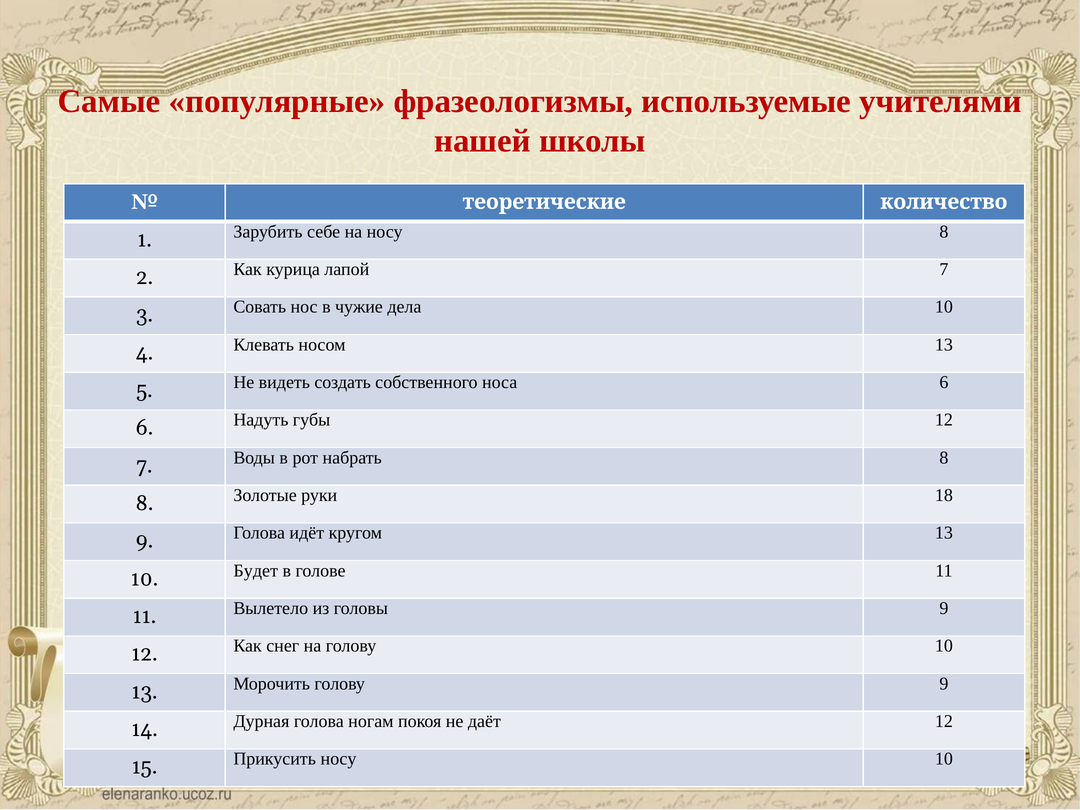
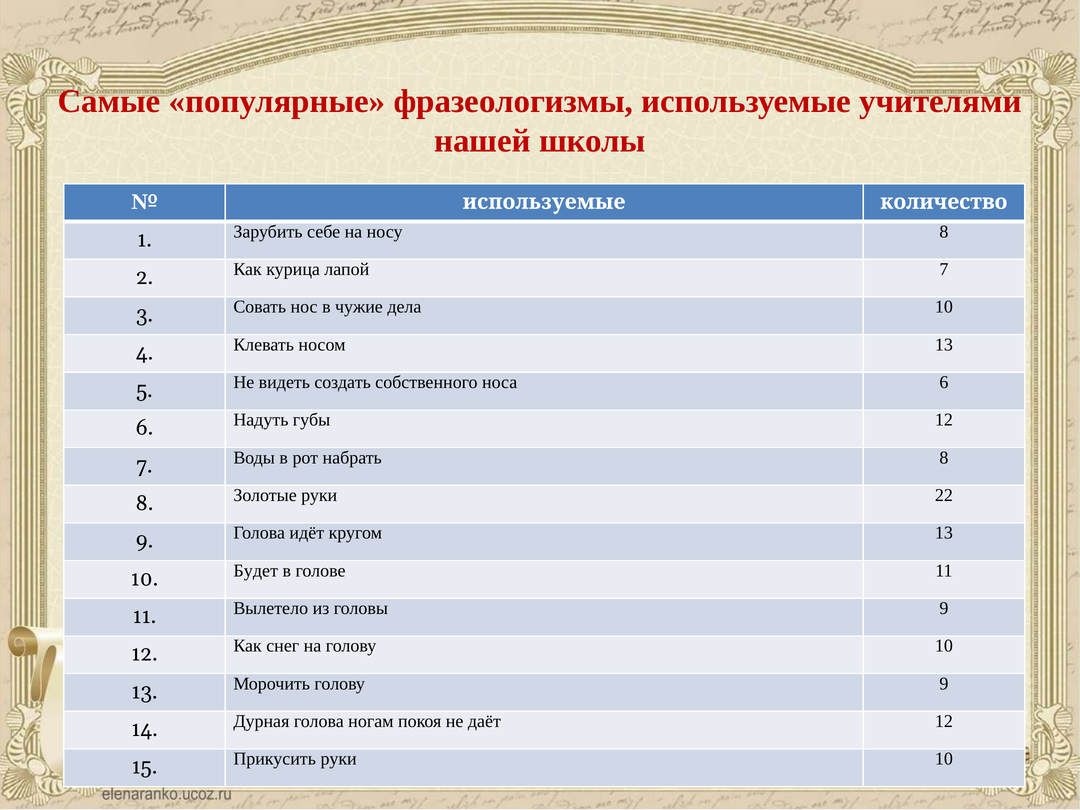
теоретические at (544, 202): теоретические -> используемые
18: 18 -> 22
Прикусить носу: носу -> руки
